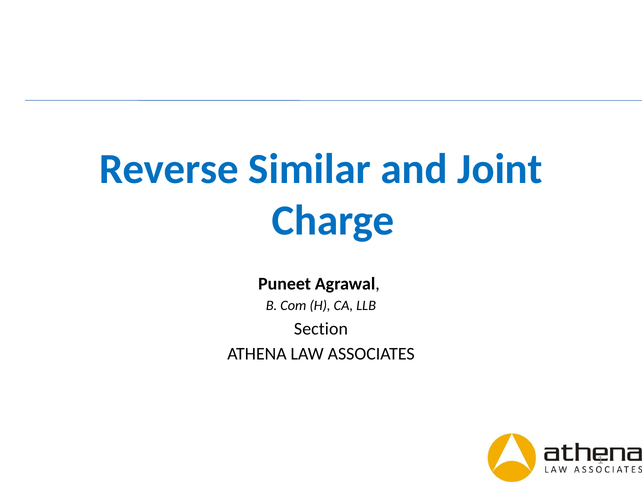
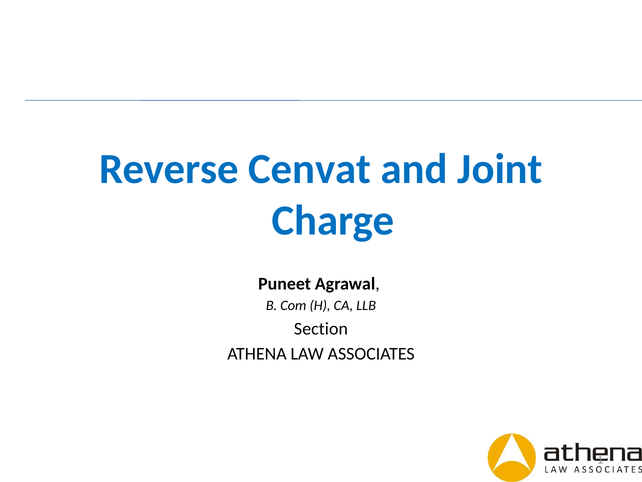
Similar: Similar -> Cenvat
